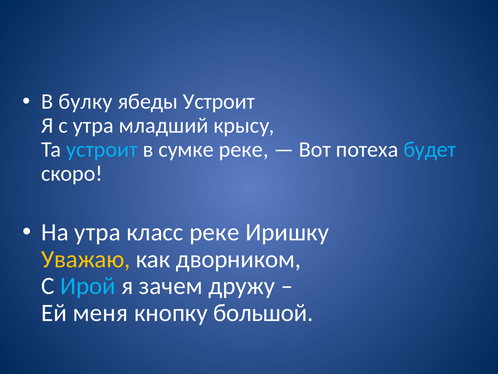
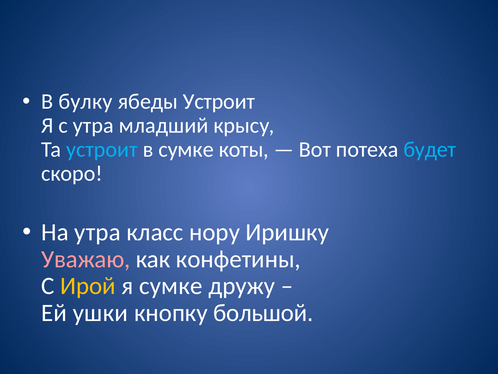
сумке реке: реке -> коты
класс реке: реке -> нору
Уважаю colour: yellow -> pink
дворником: дворником -> конфетины
Ирой colour: light blue -> yellow
я зачем: зачем -> сумке
меня: меня -> ушки
